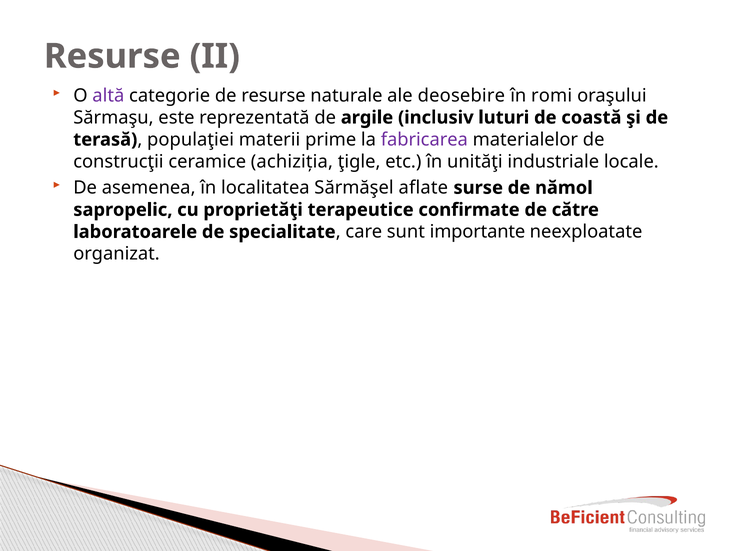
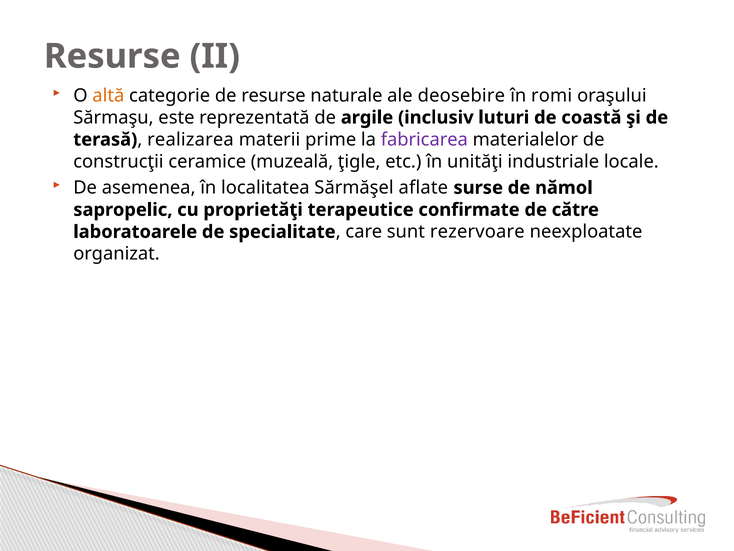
altă colour: purple -> orange
populaţiei: populaţiei -> realizarea
achiziția: achiziția -> muzeală
importante: importante -> rezervoare
